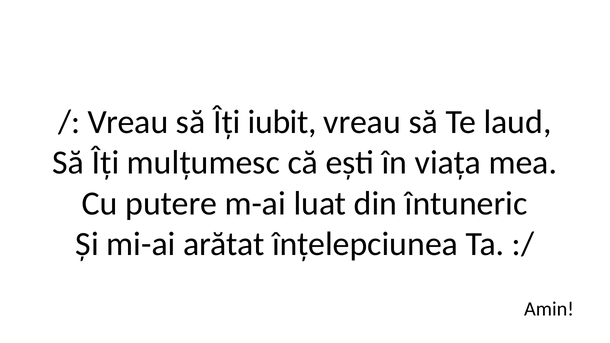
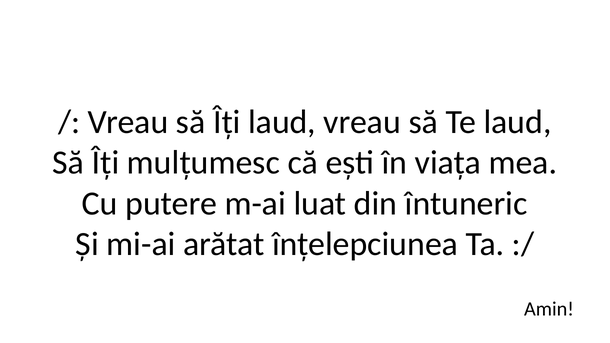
Îți iubit: iubit -> laud
